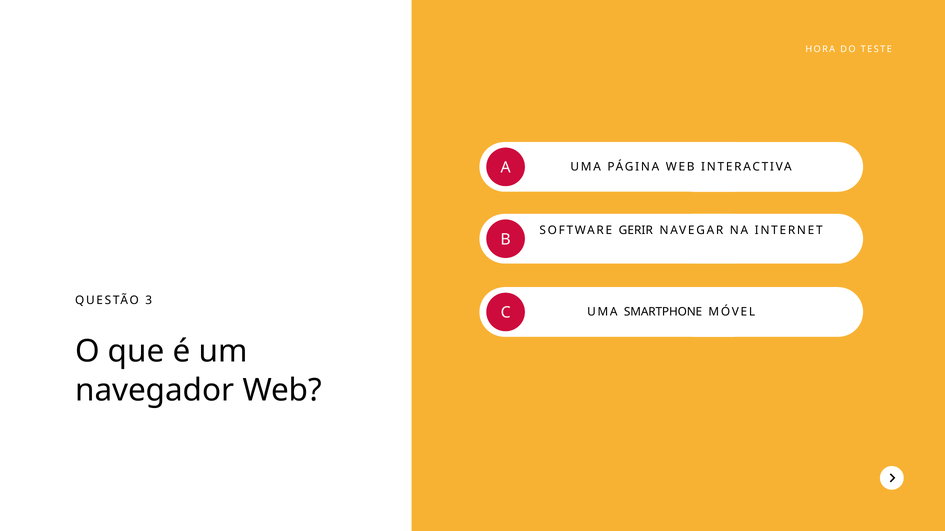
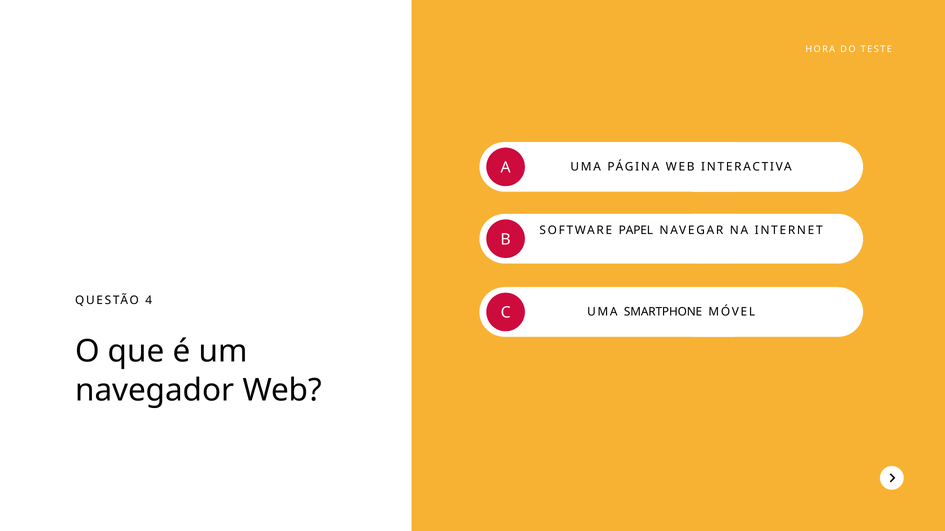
GERIR: GERIR -> PAPEL
3: 3 -> 4
